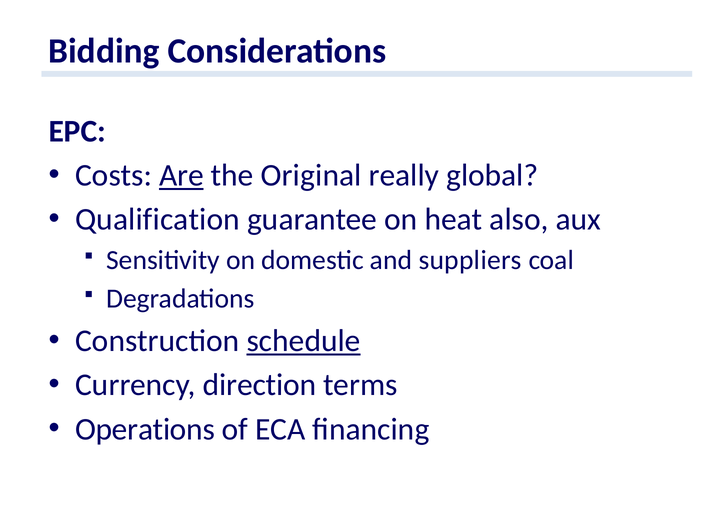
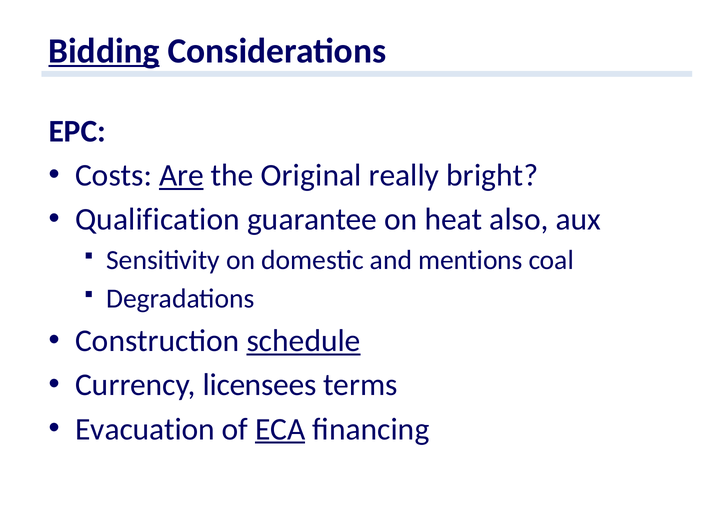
Bidding underline: none -> present
global: global -> bright
suppliers: suppliers -> mentions
direction: direction -> licensees
Operations: Operations -> Evacuation
ECA underline: none -> present
